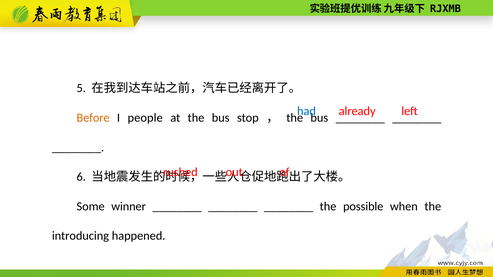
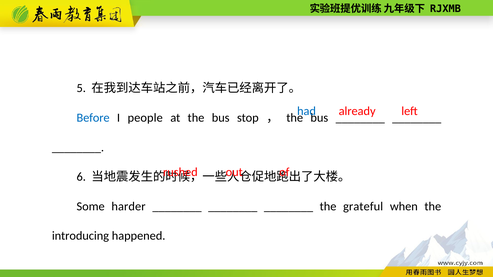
Before colour: orange -> blue
winner: winner -> harder
possible: possible -> grateful
